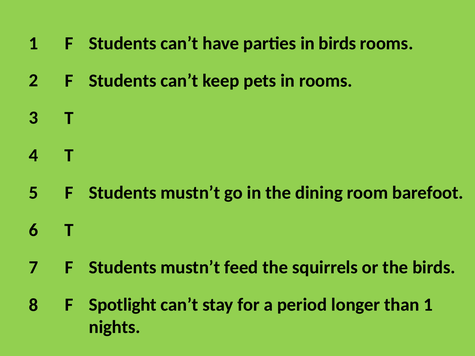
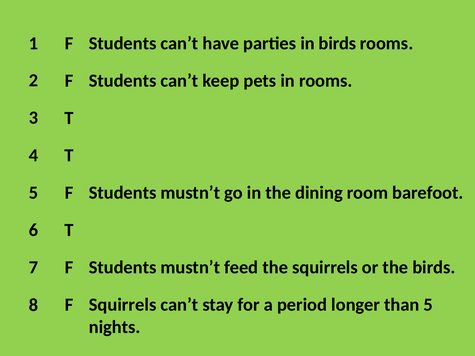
Spotlight at (123, 305): Spotlight -> Squirrels
than 1: 1 -> 5
